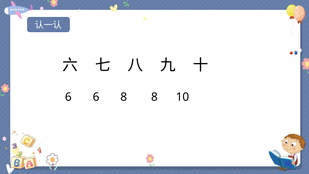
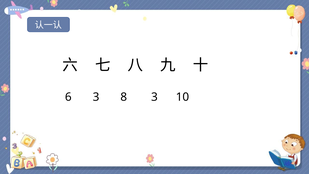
6 6: 6 -> 3
8 8: 8 -> 3
